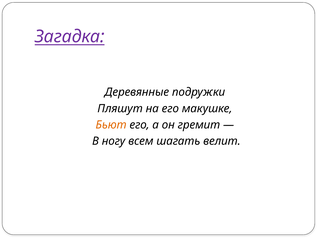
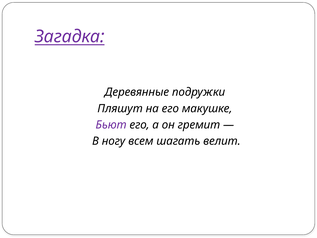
Бьют colour: orange -> purple
